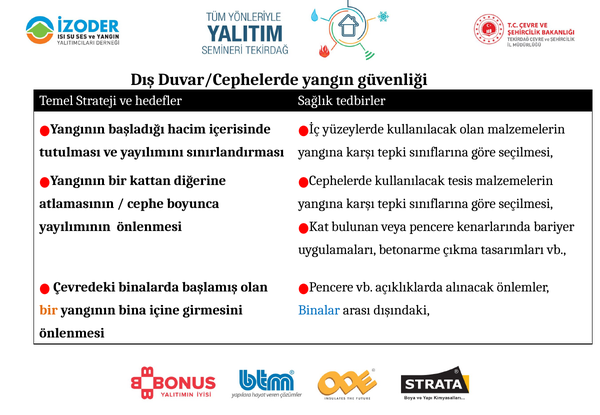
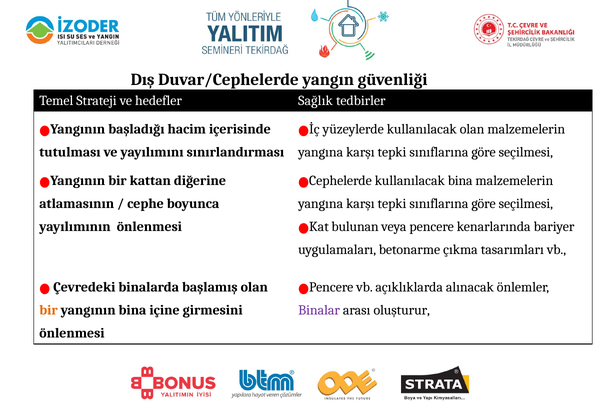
kullanılacak tesis: tesis -> bina
Binalar colour: blue -> purple
dışındaki: dışındaki -> oluşturur
